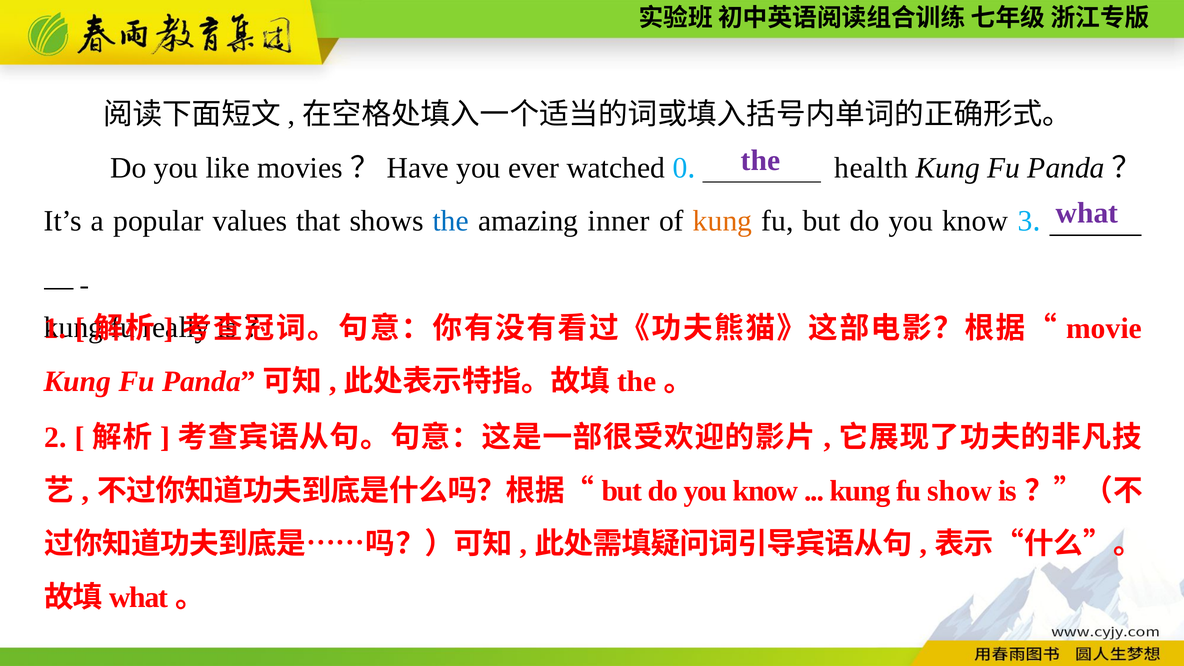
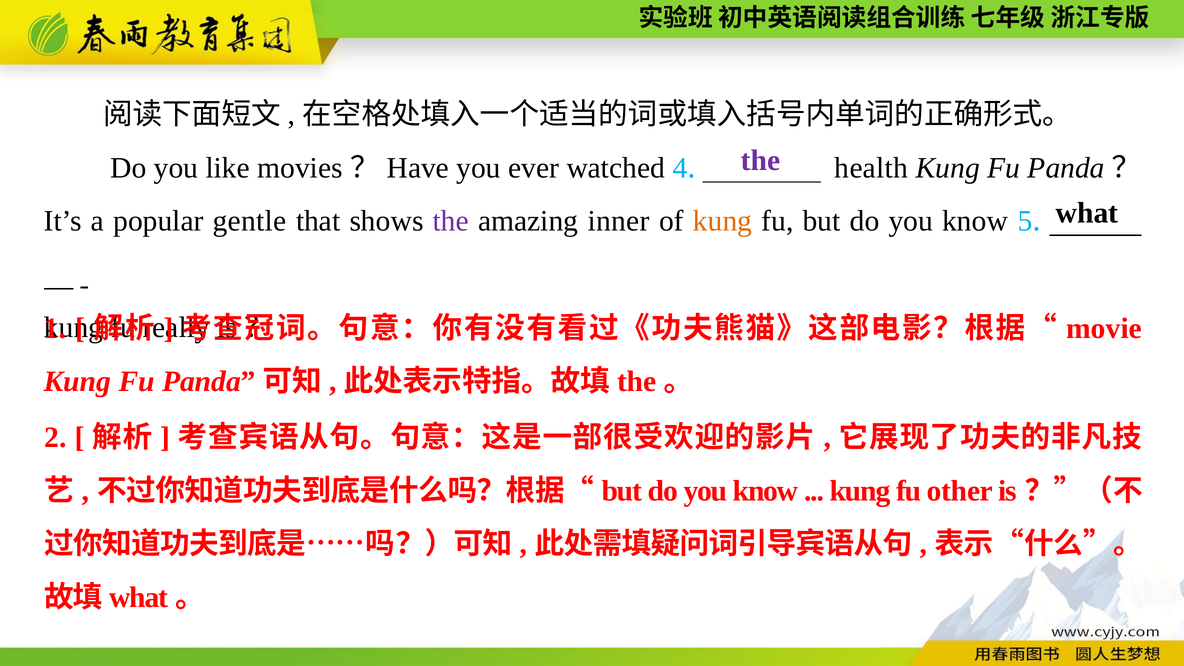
0: 0 -> 4
what colour: purple -> black
values: values -> gentle
the at (451, 221) colour: blue -> purple
3: 3 -> 5
show: show -> other
